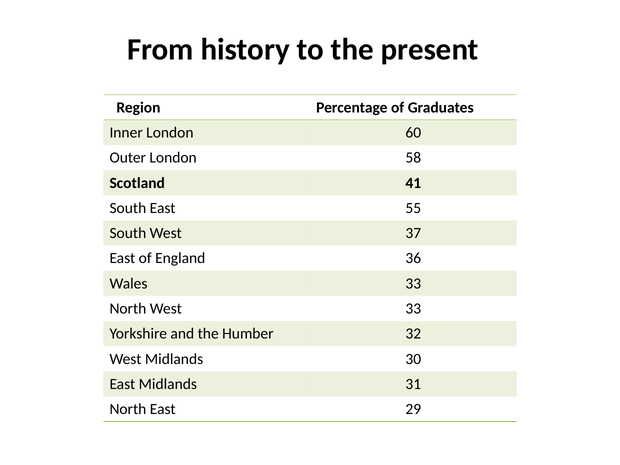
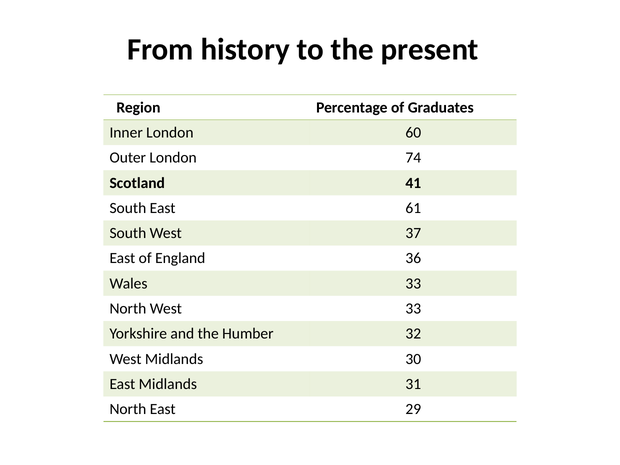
58: 58 -> 74
55: 55 -> 61
